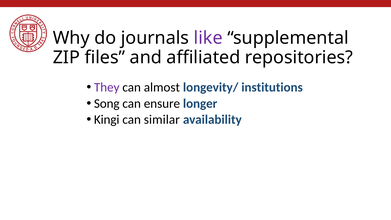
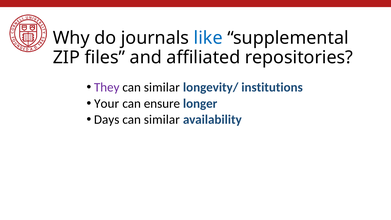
like colour: purple -> blue
almost at (162, 87): almost -> similar
Song: Song -> Your
Kingi: Kingi -> Days
